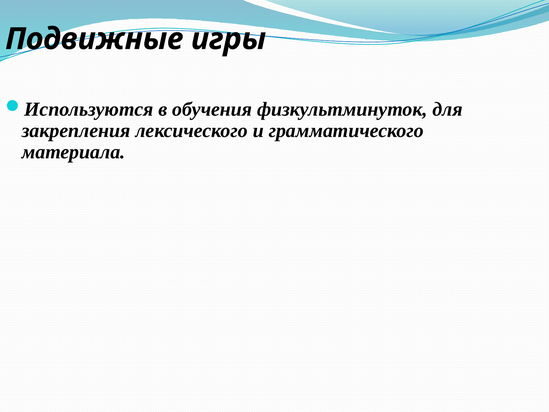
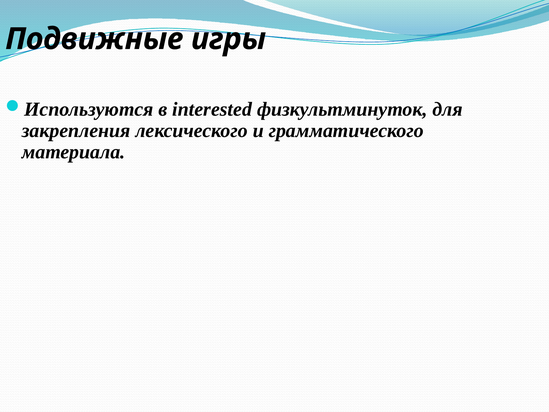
обучения: обучения -> interested
